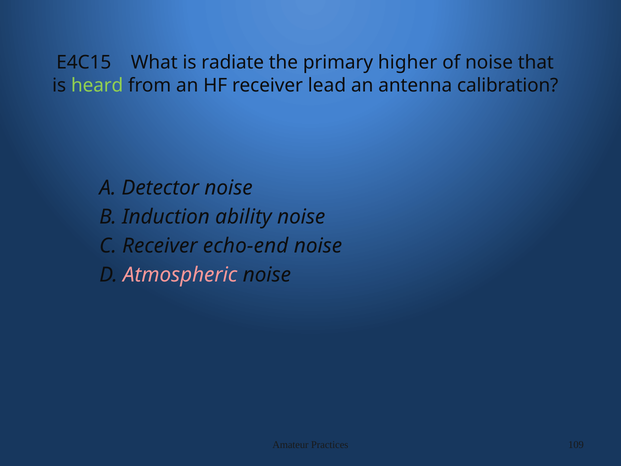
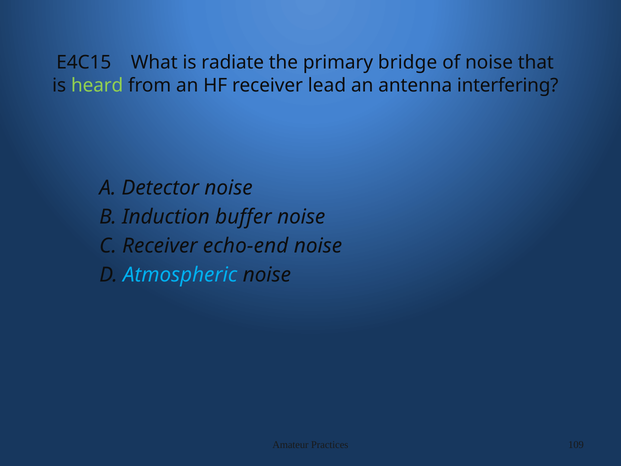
higher: higher -> bridge
calibration: calibration -> interfering
ability: ability -> buffer
Atmospheric colour: pink -> light blue
